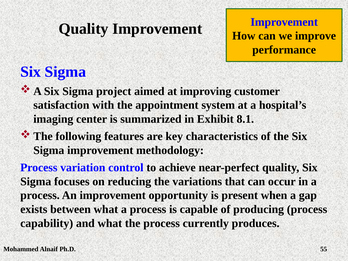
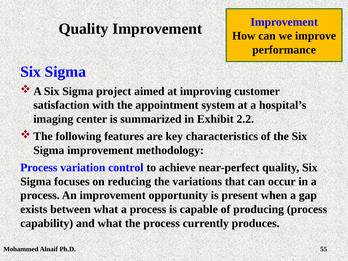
8.1: 8.1 -> 2.2
